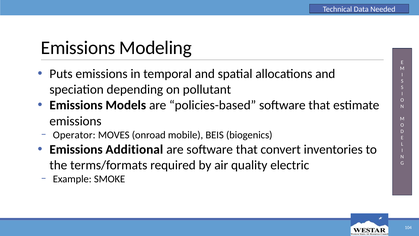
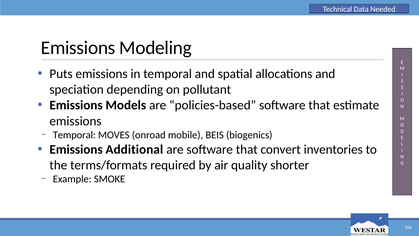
Operator at (74, 135): Operator -> Temporal
electric: electric -> shorter
